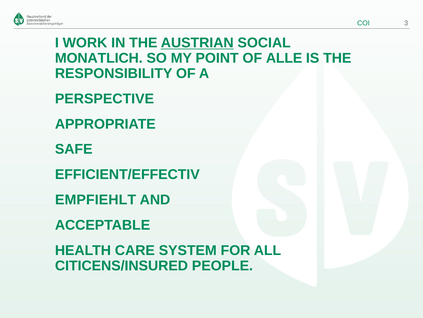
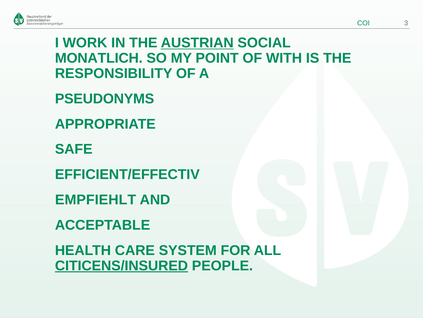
ALLE: ALLE -> WITH
PERSPECTIVE: PERSPECTIVE -> PSEUDONYMS
CITICENS/INSURED underline: none -> present
